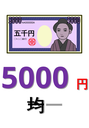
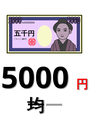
5000 colour: purple -> black
